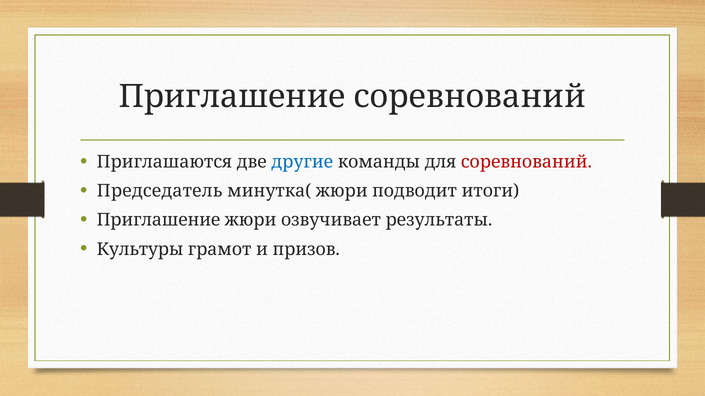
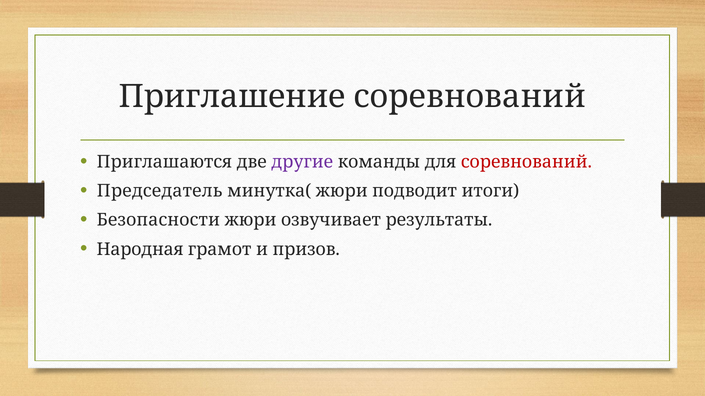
другие colour: blue -> purple
Приглашение at (158, 220): Приглашение -> Безопасности
Культуры: Культуры -> Народная
